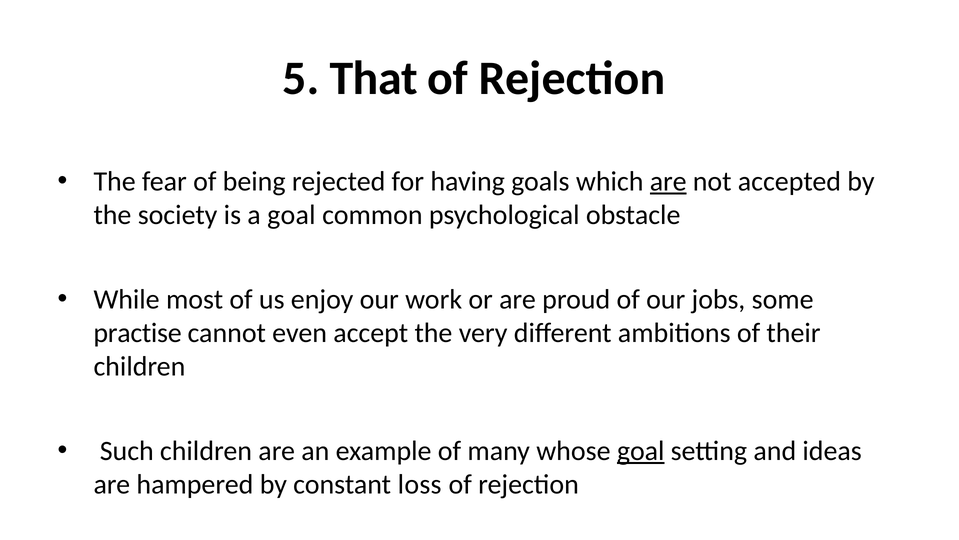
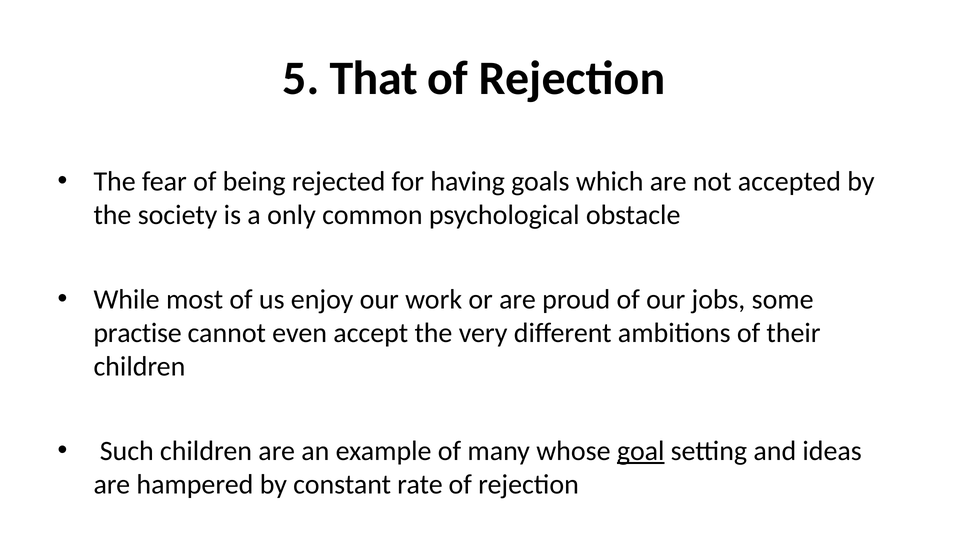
are at (668, 181) underline: present -> none
a goal: goal -> only
loss: loss -> rate
